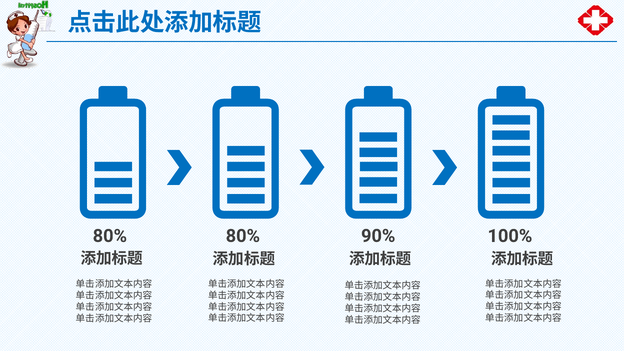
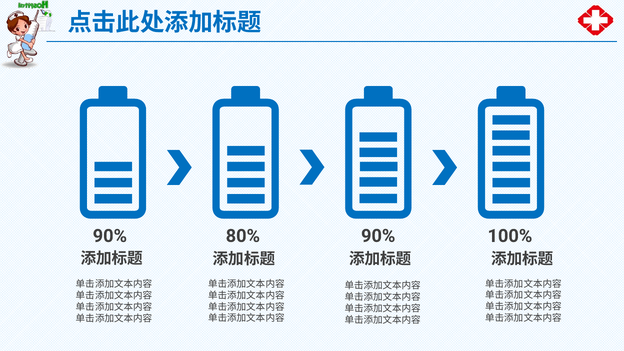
80% at (110, 236): 80% -> 90%
